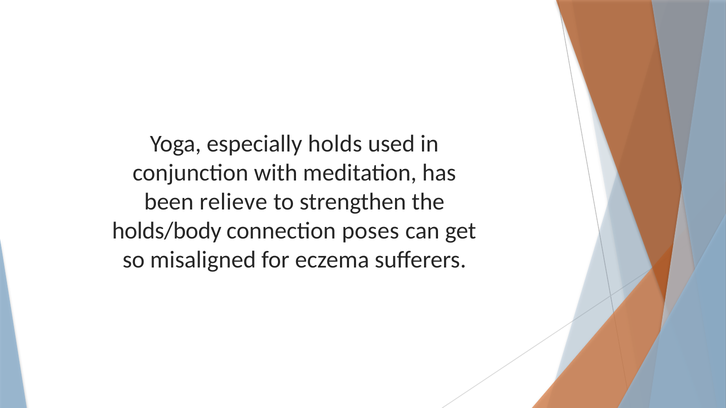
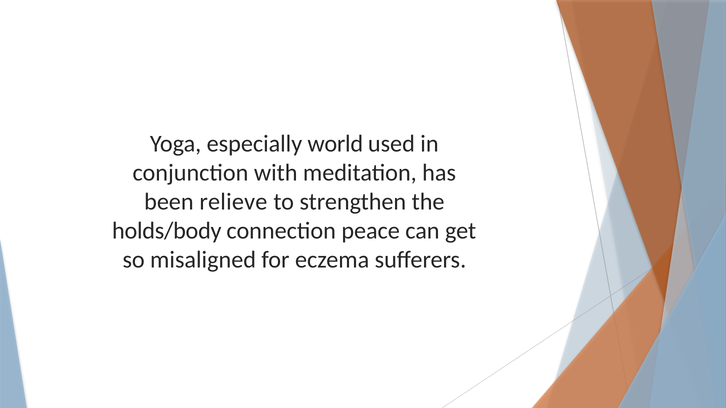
holds: holds -> world
poses: poses -> peace
